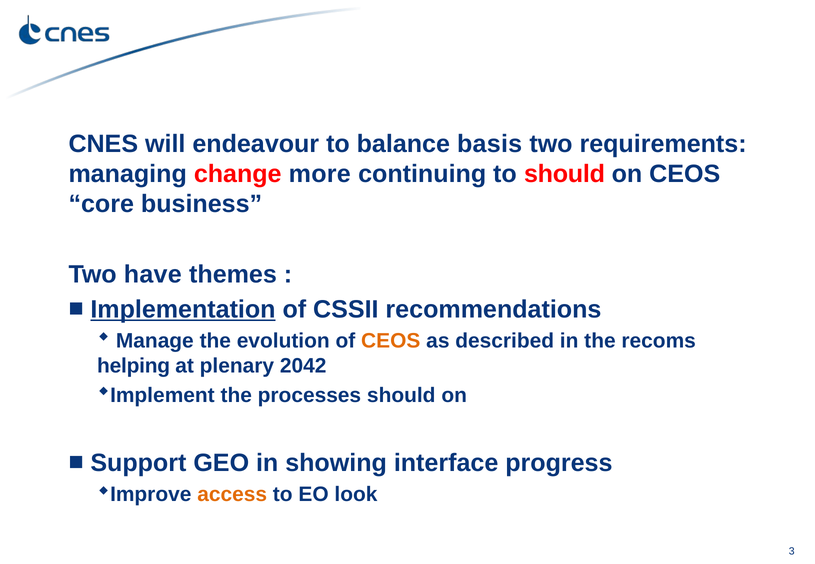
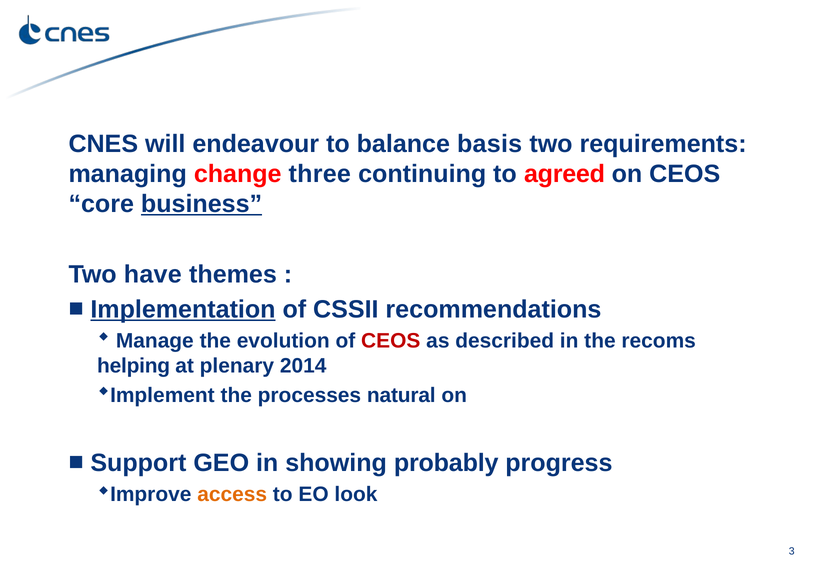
more: more -> three
to should: should -> agreed
business underline: none -> present
CEOS at (391, 341) colour: orange -> red
2042: 2042 -> 2014
processes should: should -> natural
interface: interface -> probably
